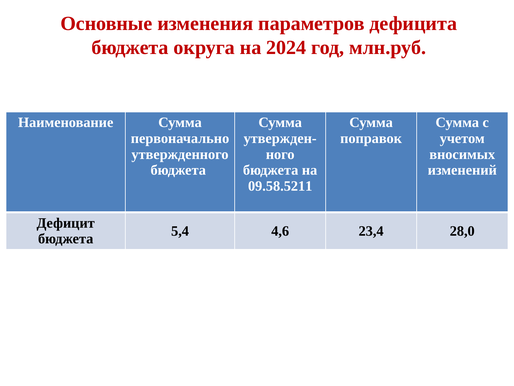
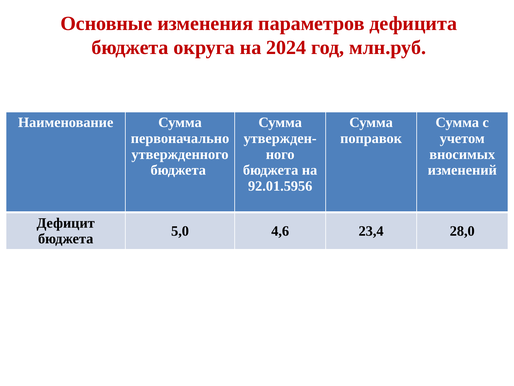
09.58.5211: 09.58.5211 -> 92.01.5956
5,4: 5,4 -> 5,0
